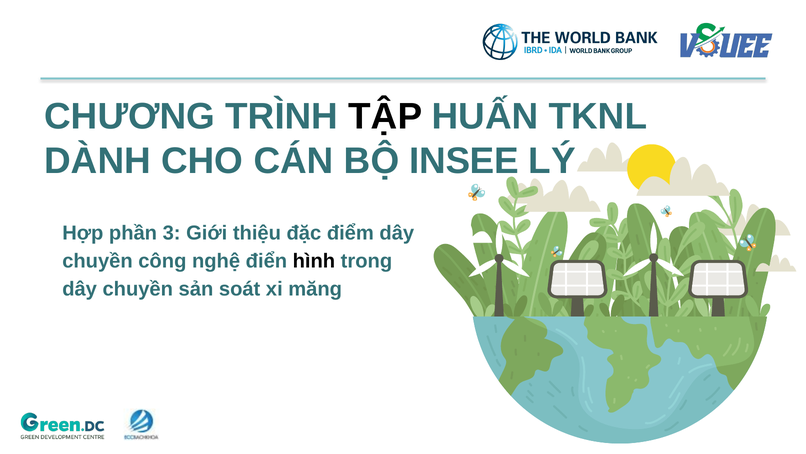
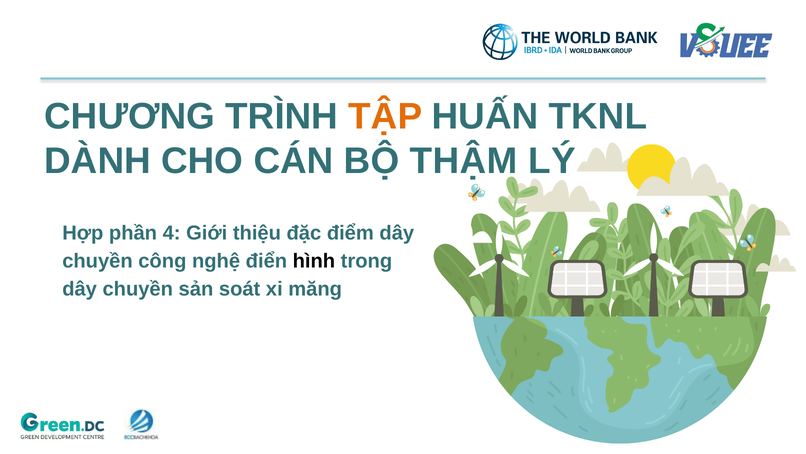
TẬP colour: black -> orange
INSEE: INSEE -> THẬM
3: 3 -> 4
